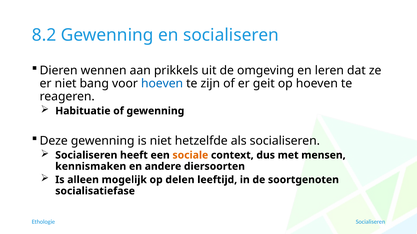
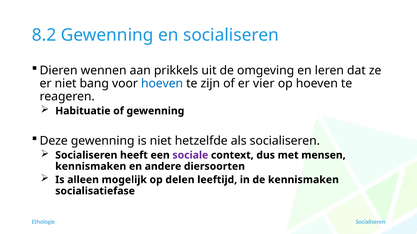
geit: geit -> vier
sociale colour: orange -> purple
de soortgenoten: soortgenoten -> kennismaken
